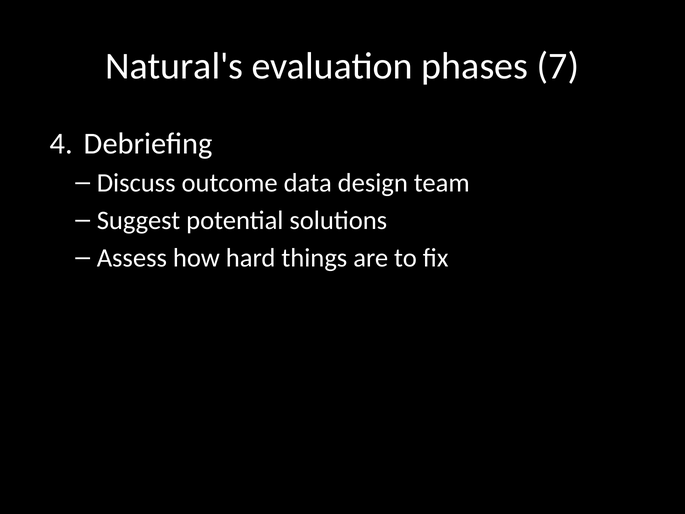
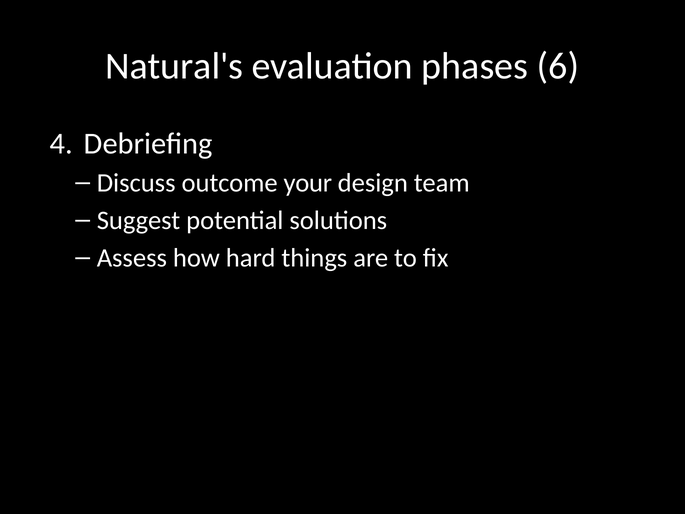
7: 7 -> 6
data: data -> your
